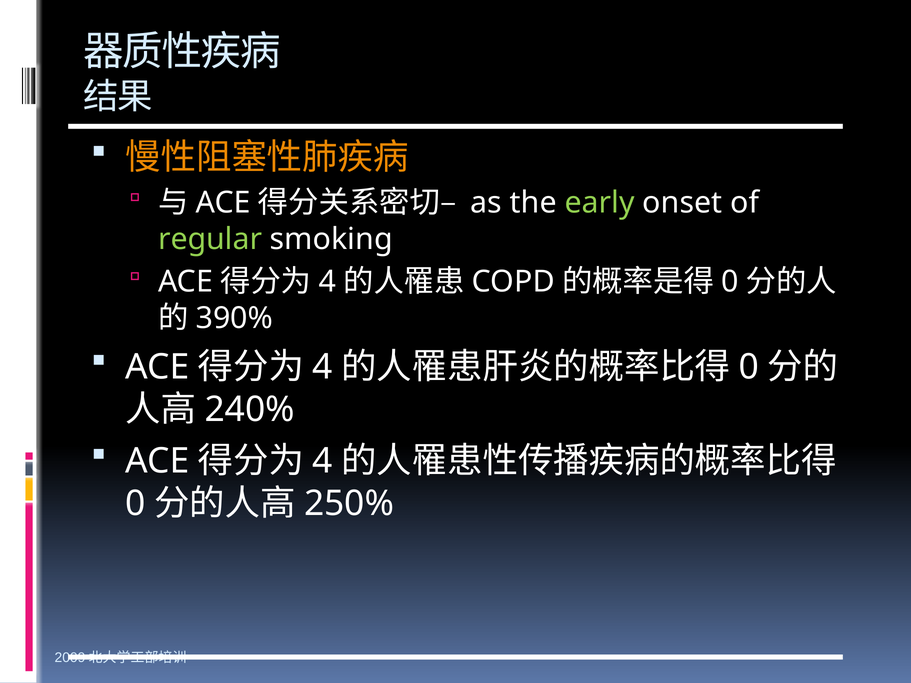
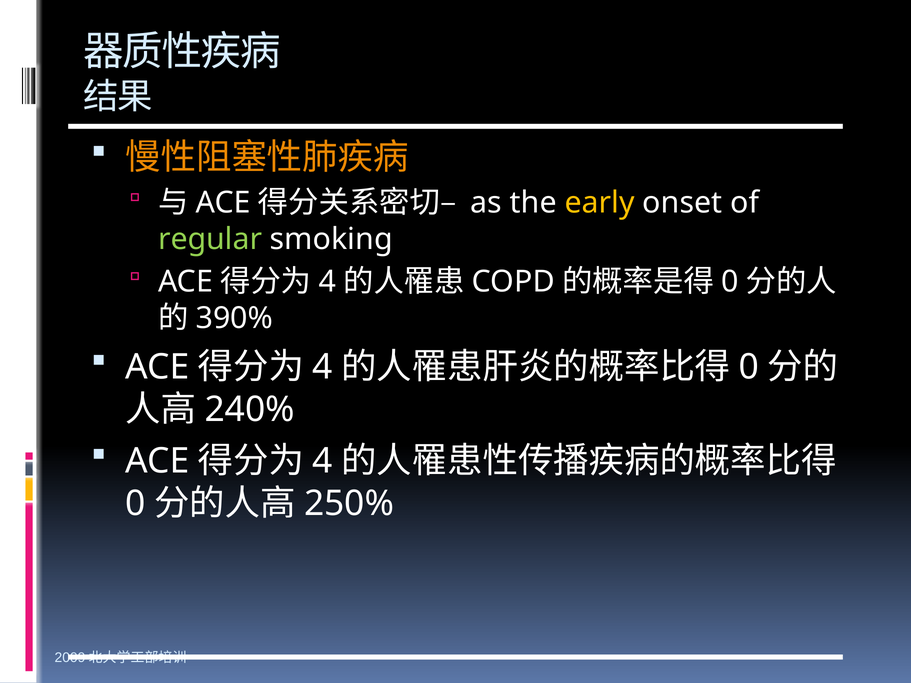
early colour: light green -> yellow
